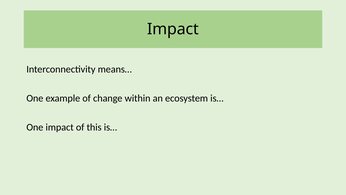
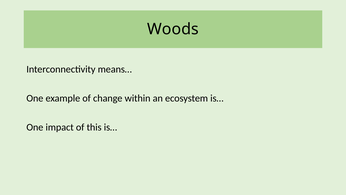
Impact at (173, 29): Impact -> Woods
